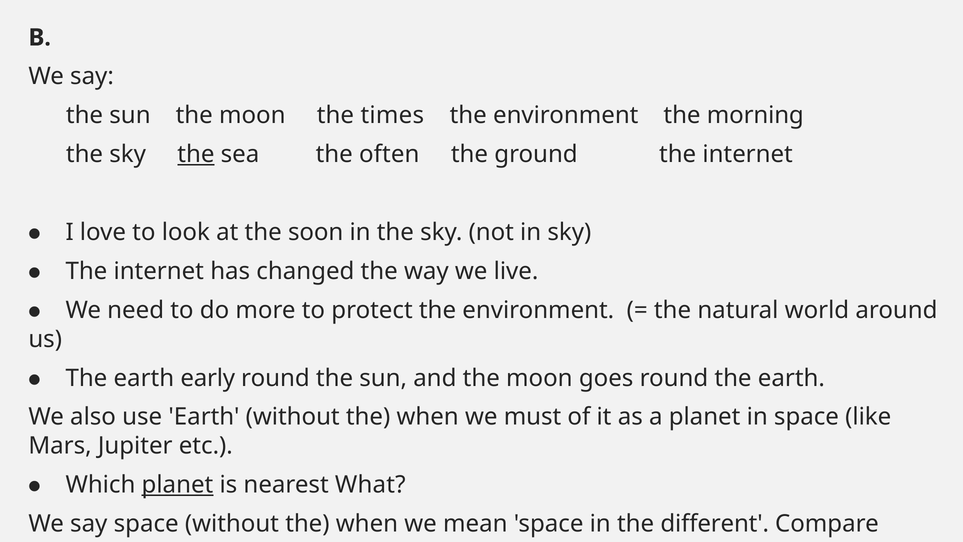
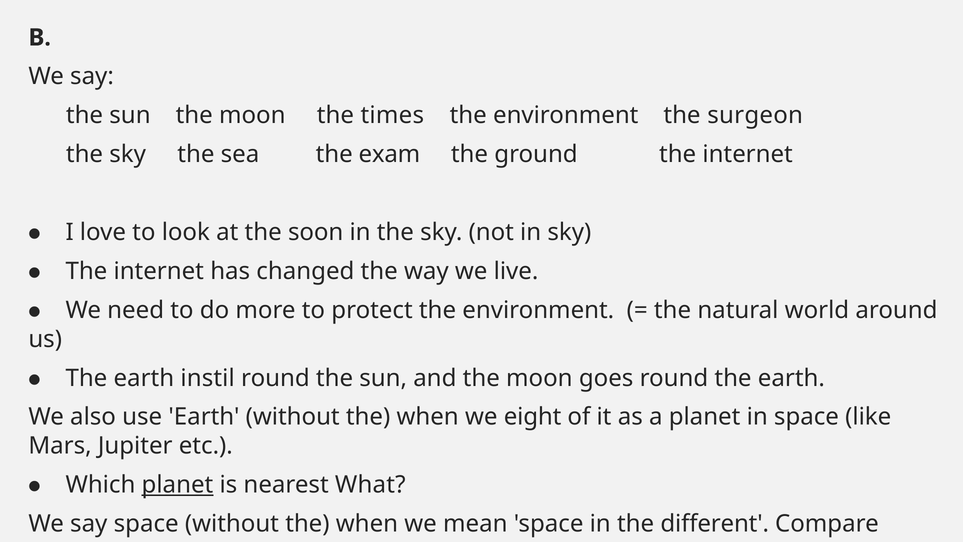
morning: morning -> surgeon
the at (196, 154) underline: present -> none
often: often -> exam
early: early -> instil
must: must -> eight
